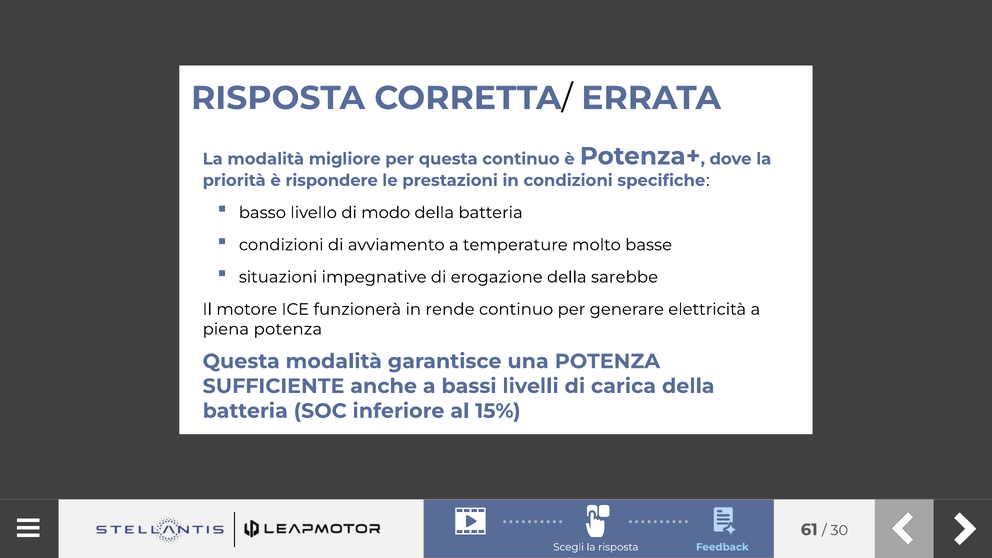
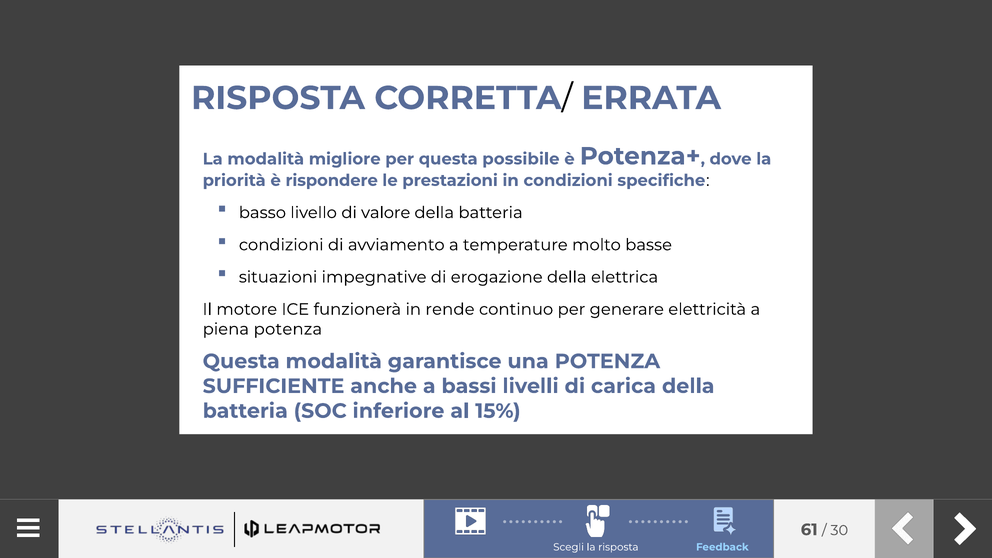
questa continuo: continuo -> possibile
modo: modo -> valore
sarebbe: sarebbe -> elettrica
